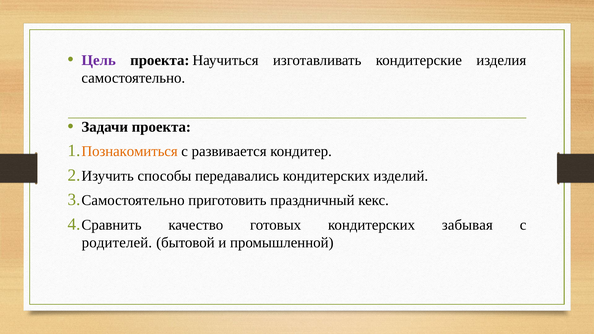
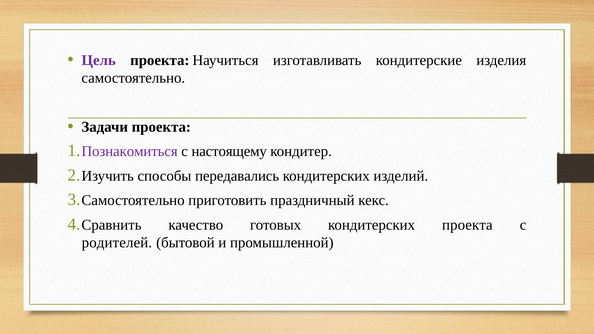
Познакомиться colour: orange -> purple
развивается: развивается -> настоящему
кондитерских забывая: забывая -> проекта
